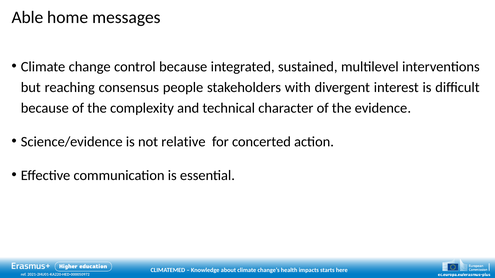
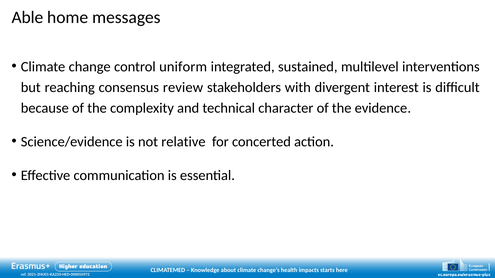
control because: because -> uniform
people: people -> review
